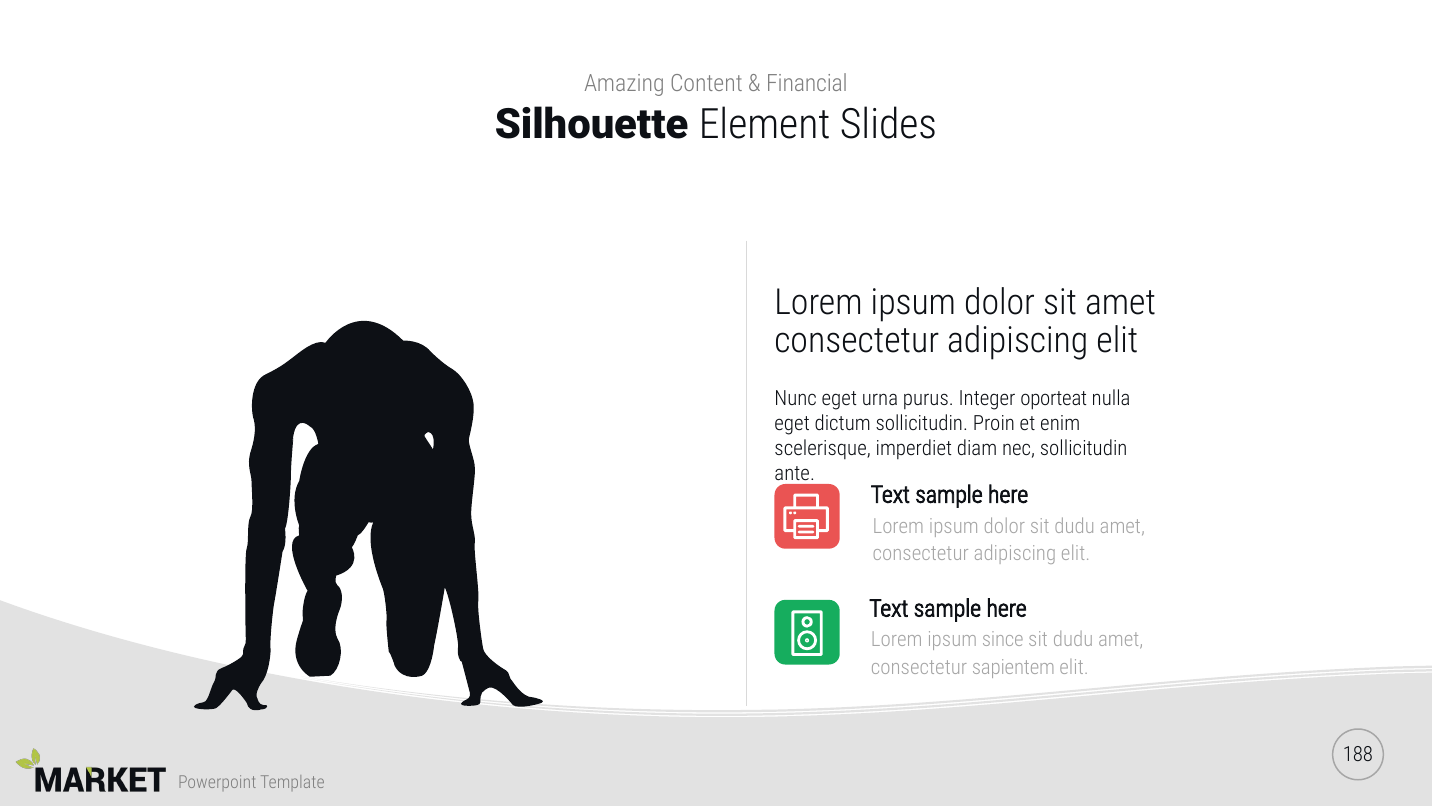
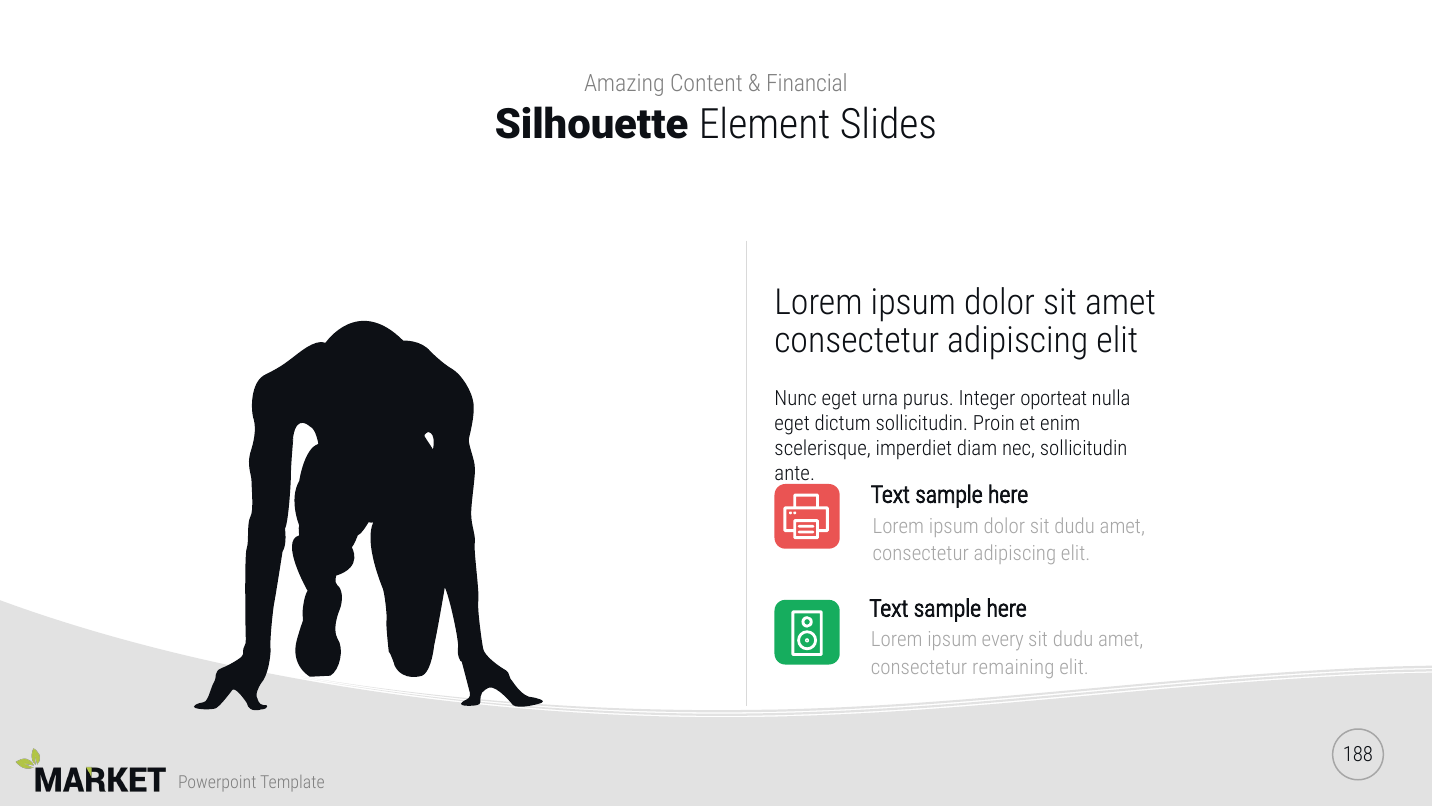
since: since -> every
sapientem: sapientem -> remaining
